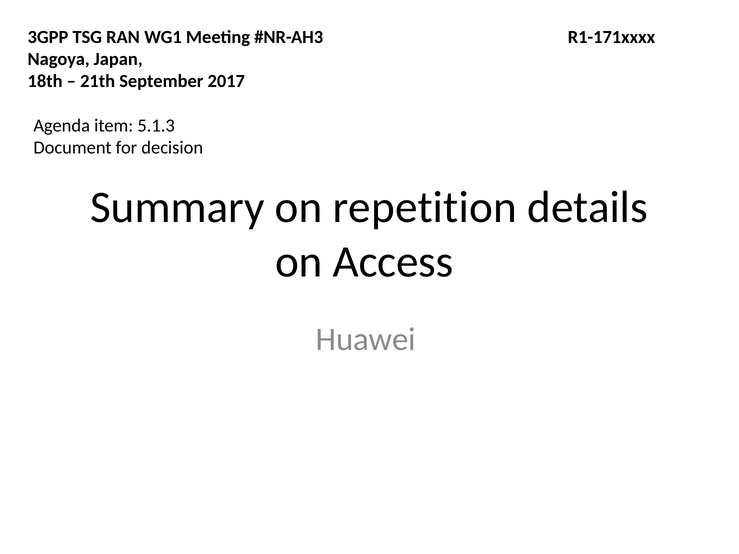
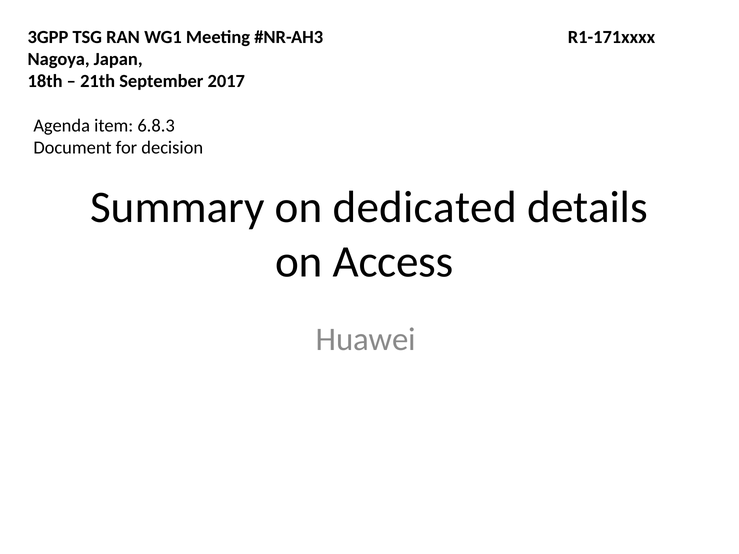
5.1.3: 5.1.3 -> 6.8.3
repetition: repetition -> dedicated
